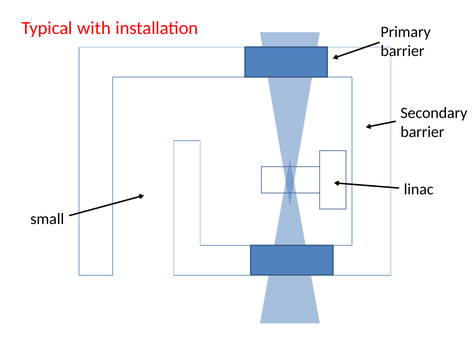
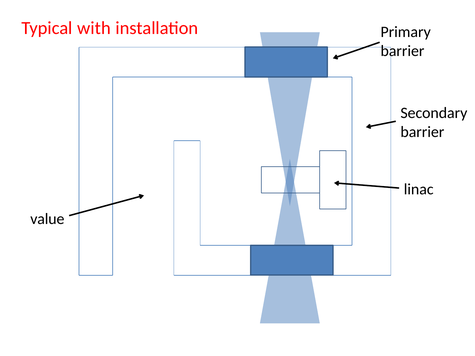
small: small -> value
